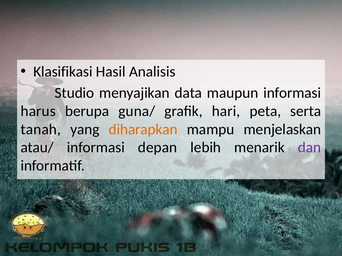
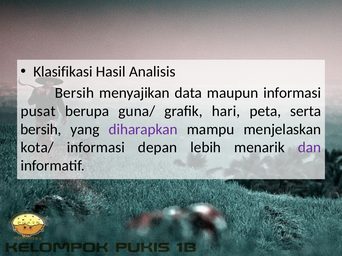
Studio at (74, 93): Studio -> Bersih
harus: harus -> pusat
tanah at (41, 130): tanah -> bersih
diharapkan colour: orange -> purple
atau/: atau/ -> kota/
